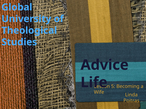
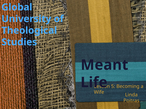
Advice: Advice -> Meant
